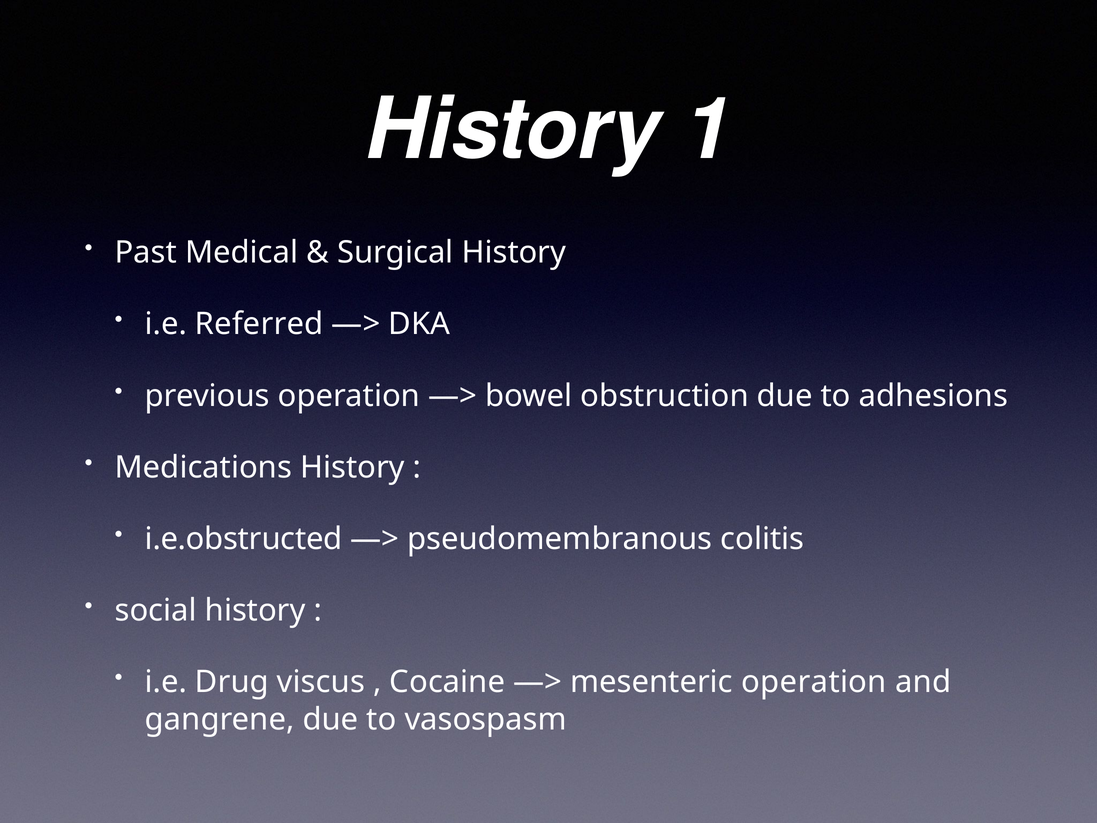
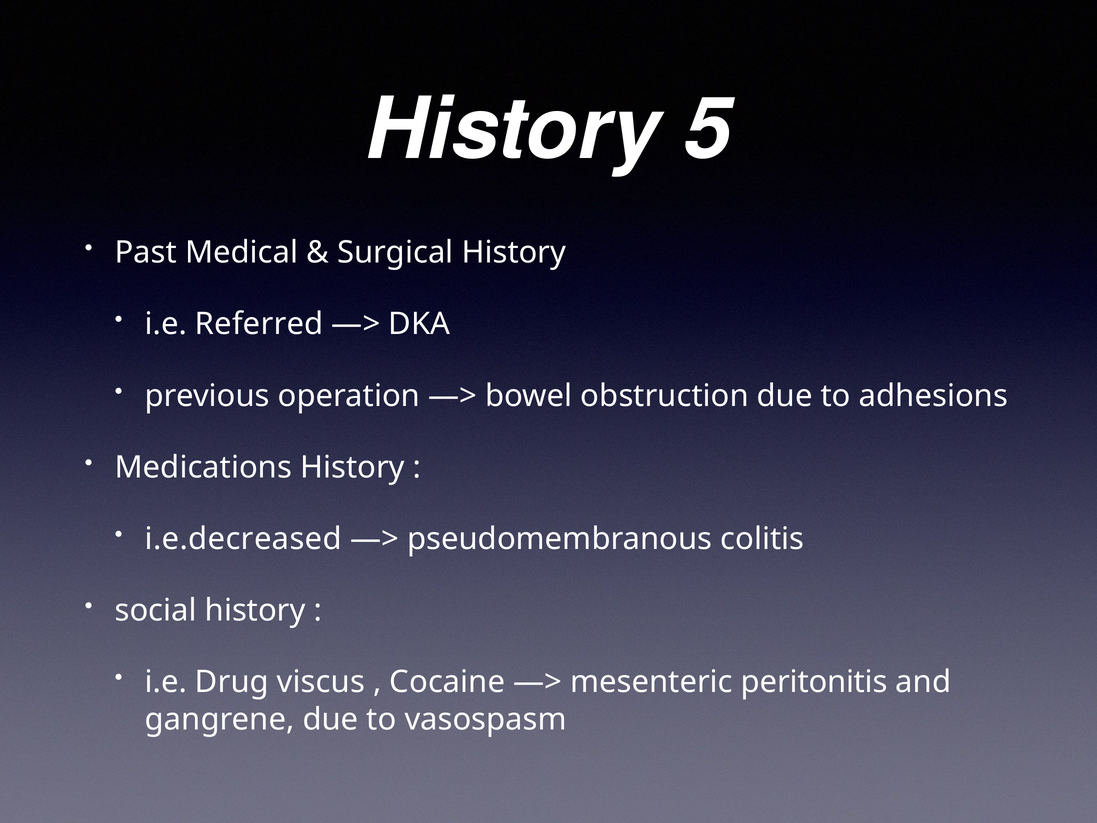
1: 1 -> 5
i.e.obstructed: i.e.obstructed -> i.e.decreased
mesenteric operation: operation -> peritonitis
